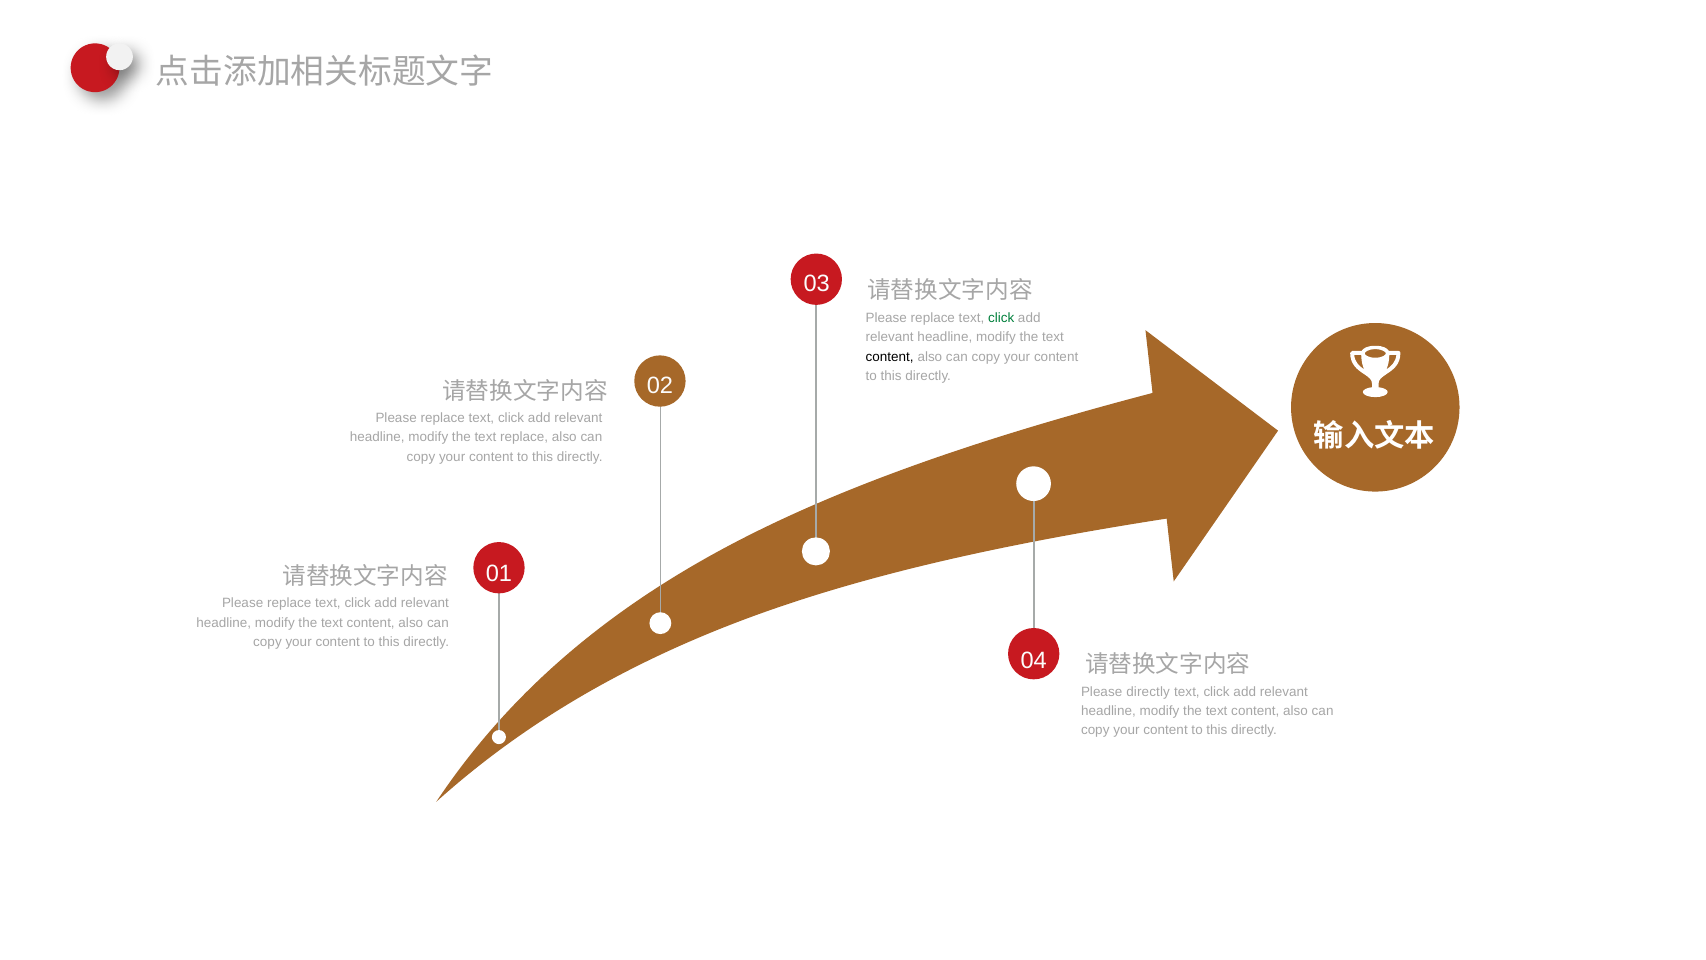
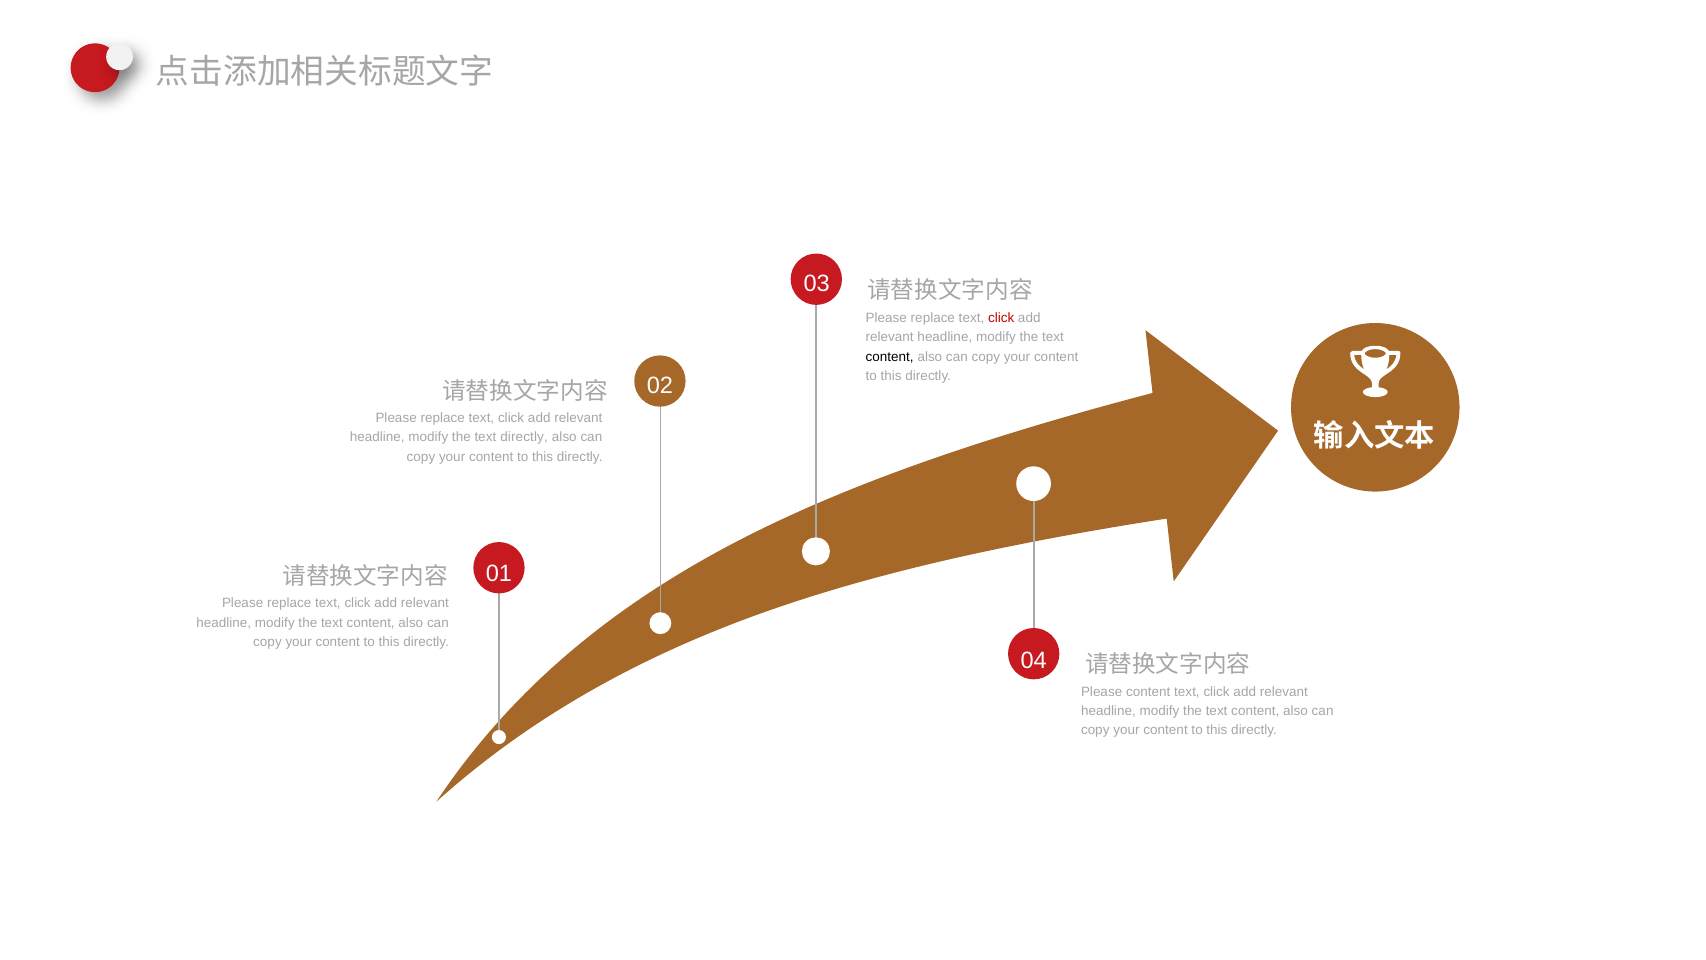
click at (1001, 318) colour: green -> red
text replace: replace -> directly
Please directly: directly -> content
